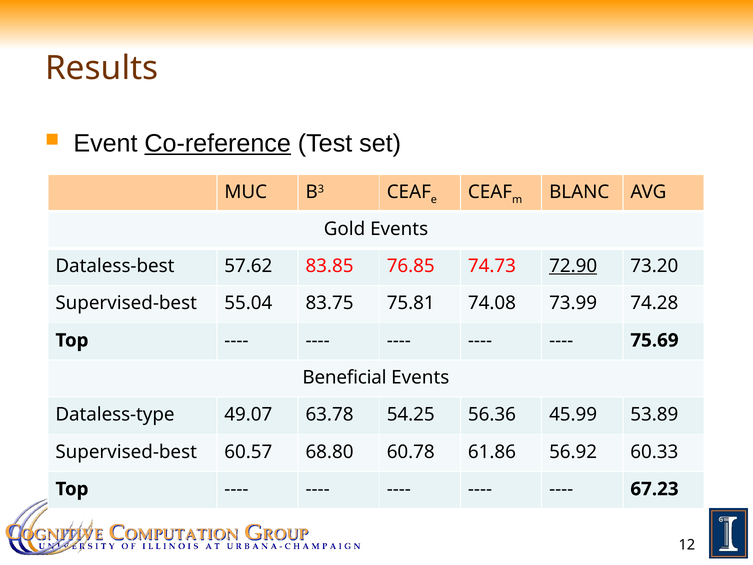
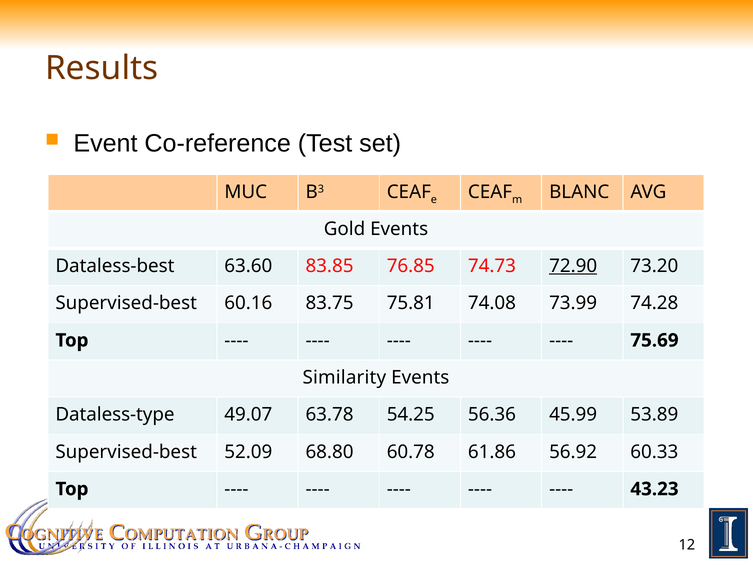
Co-reference underline: present -> none
57.62: 57.62 -> 63.60
55.04: 55.04 -> 60.16
Beneficial: Beneficial -> Similarity
60.57: 60.57 -> 52.09
67.23: 67.23 -> 43.23
